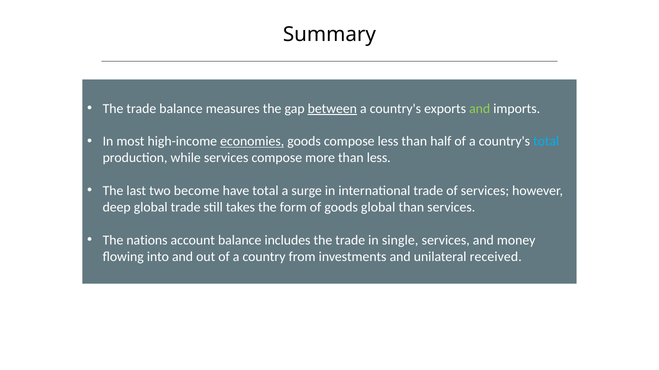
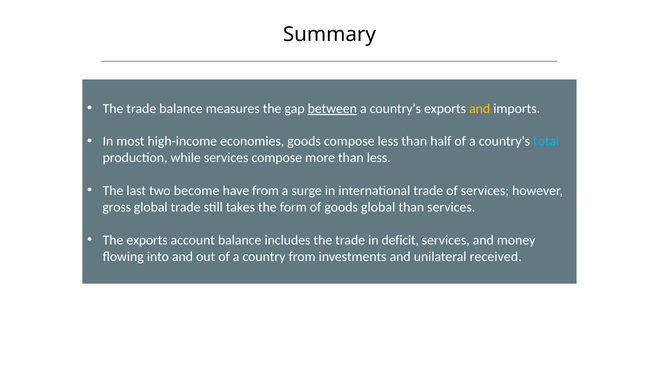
and at (480, 109) colour: light green -> yellow
economies underline: present -> none
have total: total -> from
deep: deep -> gross
The nations: nations -> exports
single: single -> deficit
